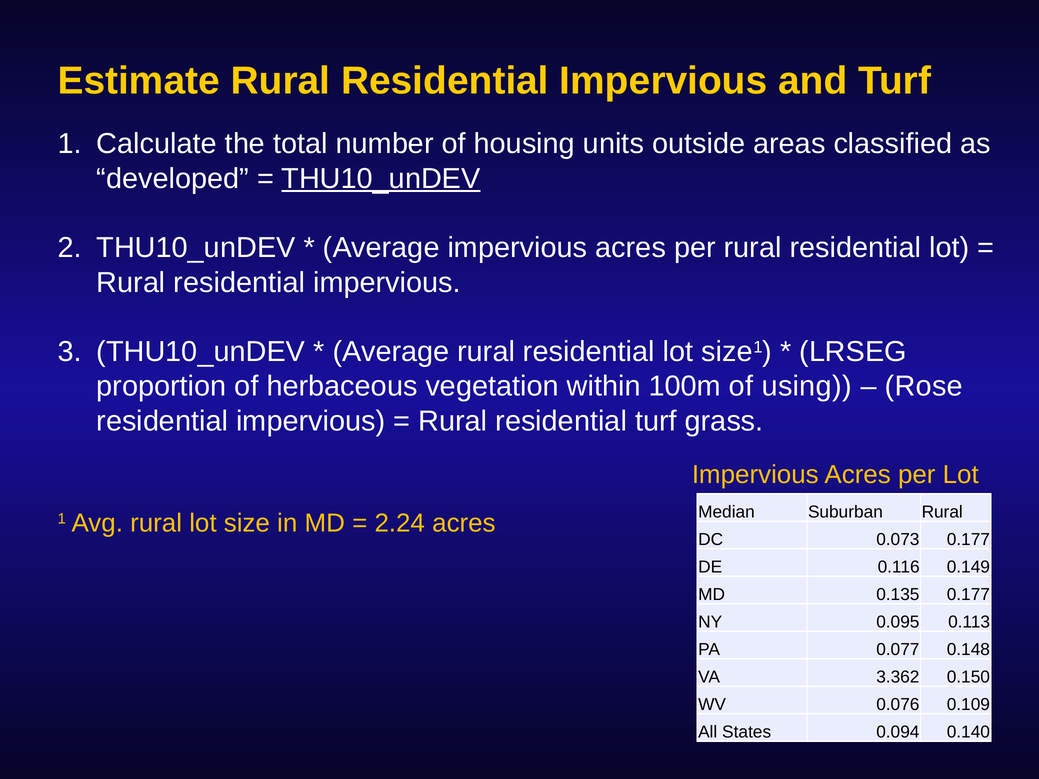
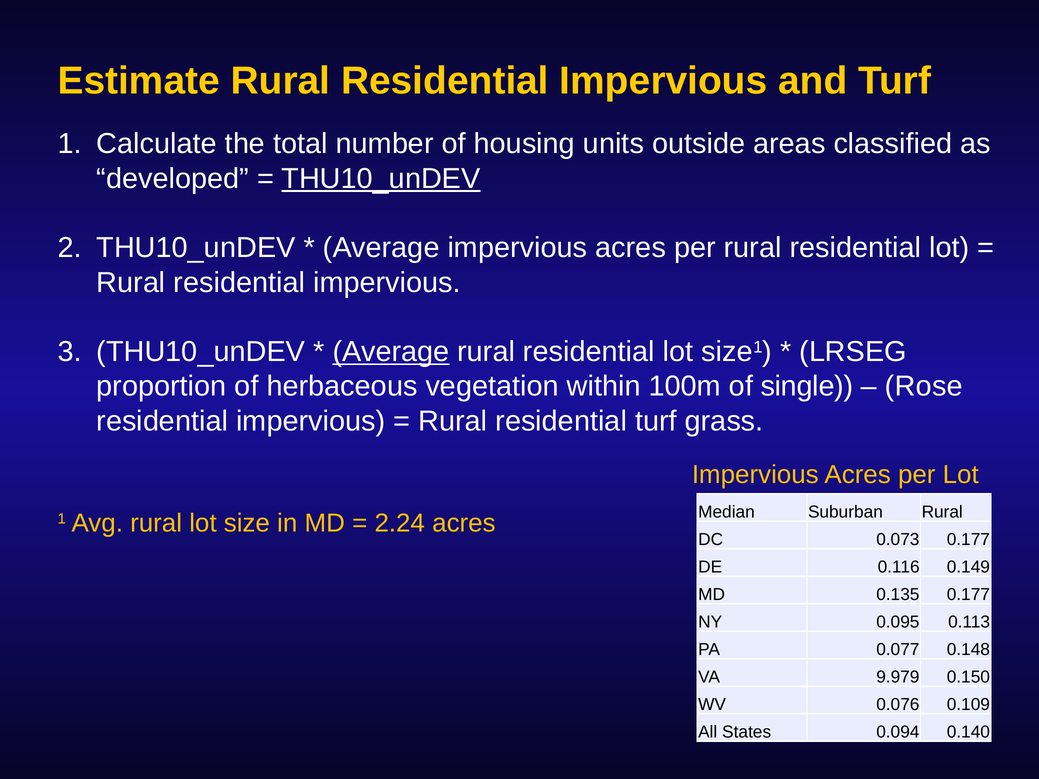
Average at (391, 352) underline: none -> present
using: using -> single
3.362: 3.362 -> 9.979
